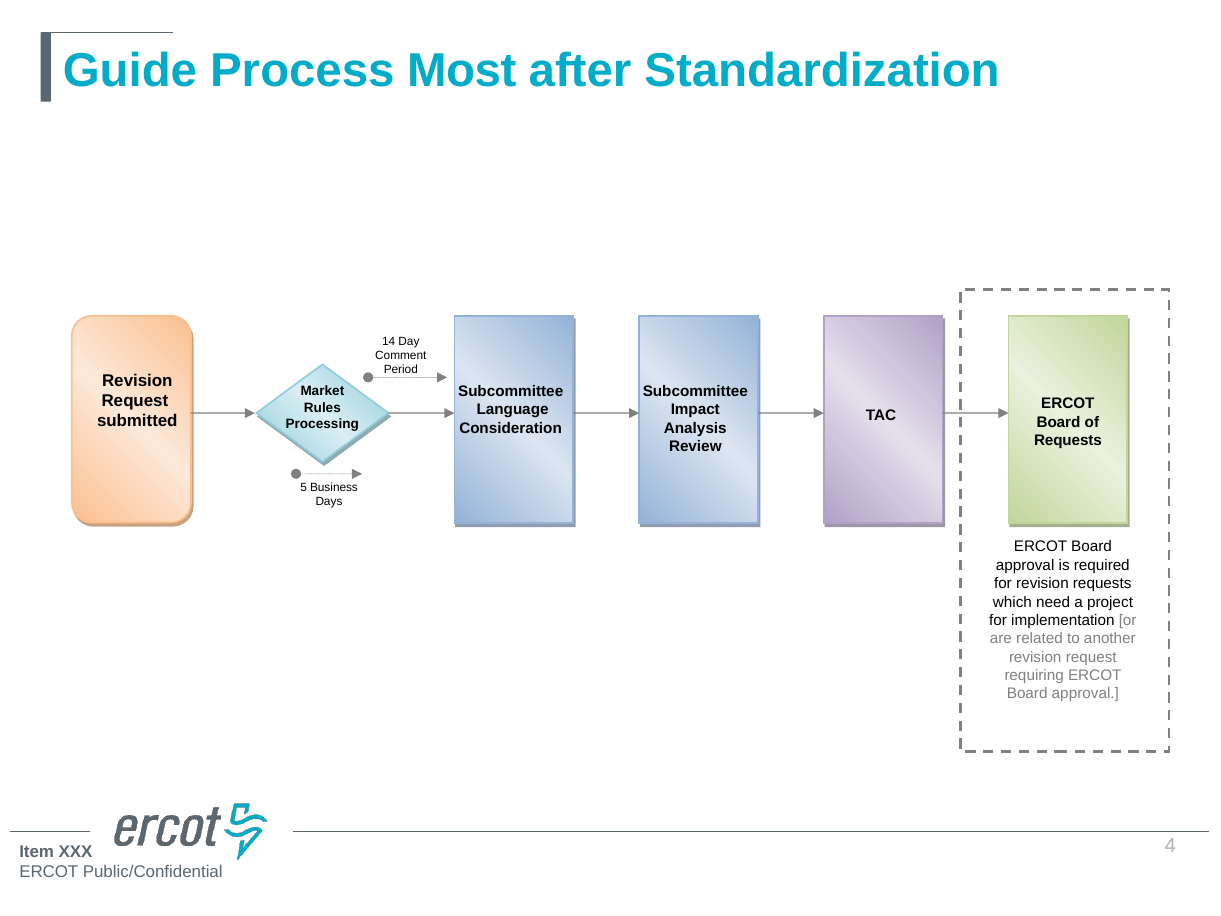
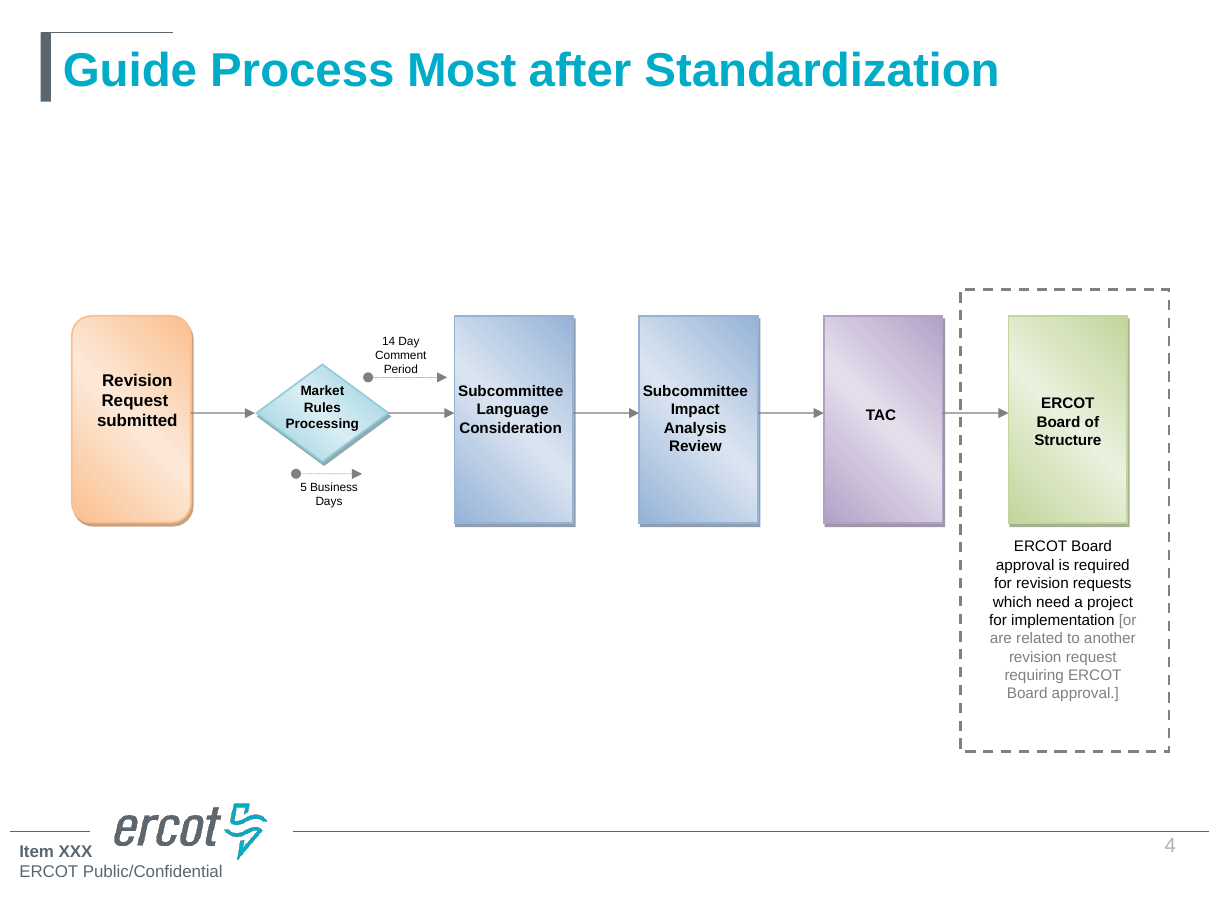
Requests at (1068, 440): Requests -> Structure
